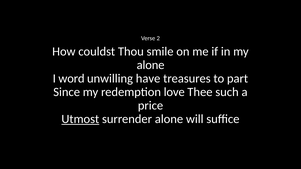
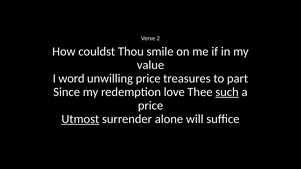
alone at (151, 65): alone -> value
unwilling have: have -> price
such underline: none -> present
